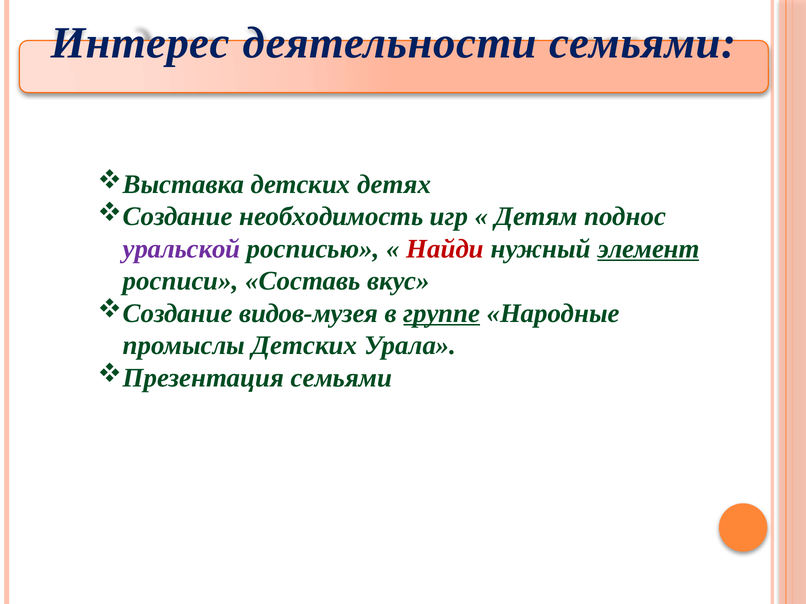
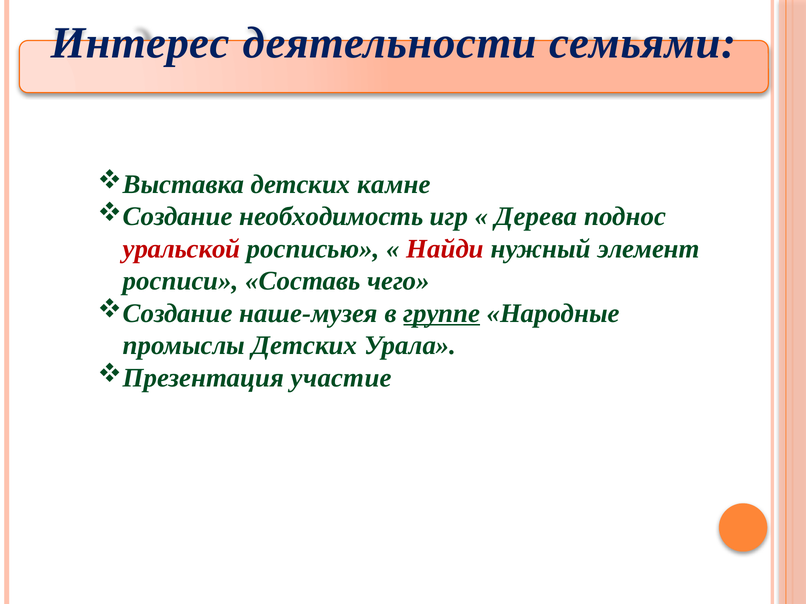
детях: детях -> камне
Детям: Детям -> Дерева
уральской colour: purple -> red
элемент underline: present -> none
вкус: вкус -> чего
видов-музея: видов-музея -> наше-музея
семьями at (342, 378): семьями -> участие
